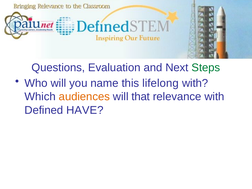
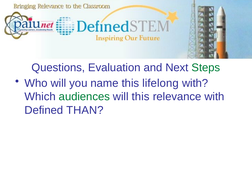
audiences colour: orange -> green
will that: that -> this
HAVE: HAVE -> THAN
